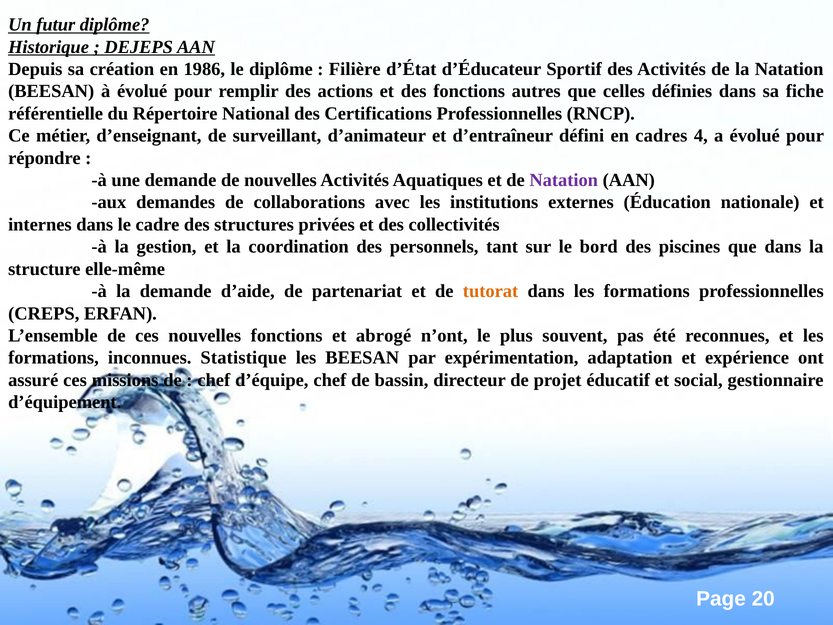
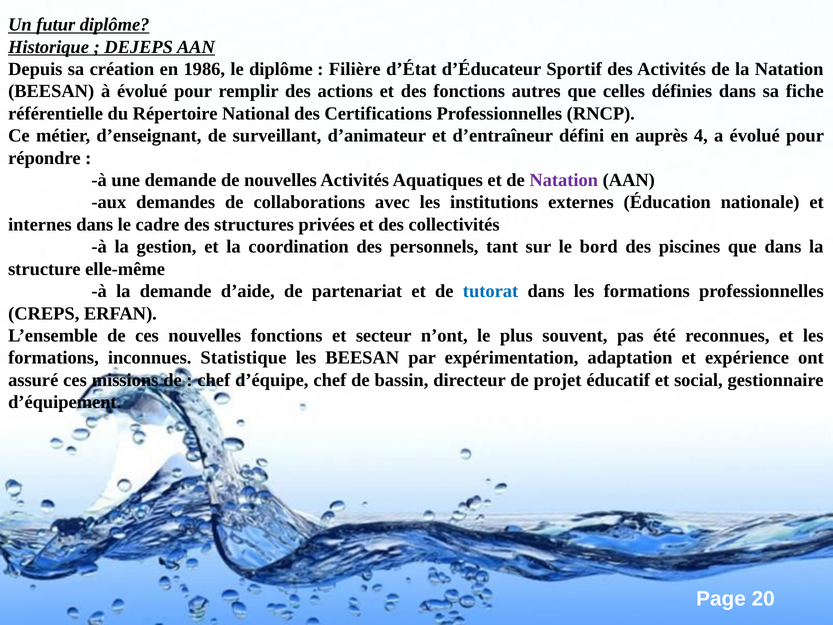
cadres: cadres -> auprès
tutorat colour: orange -> blue
abrogé: abrogé -> secteur
